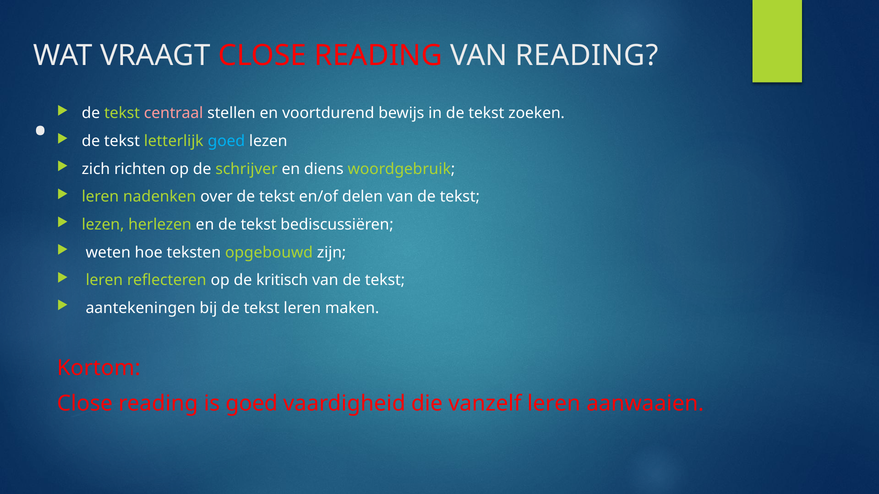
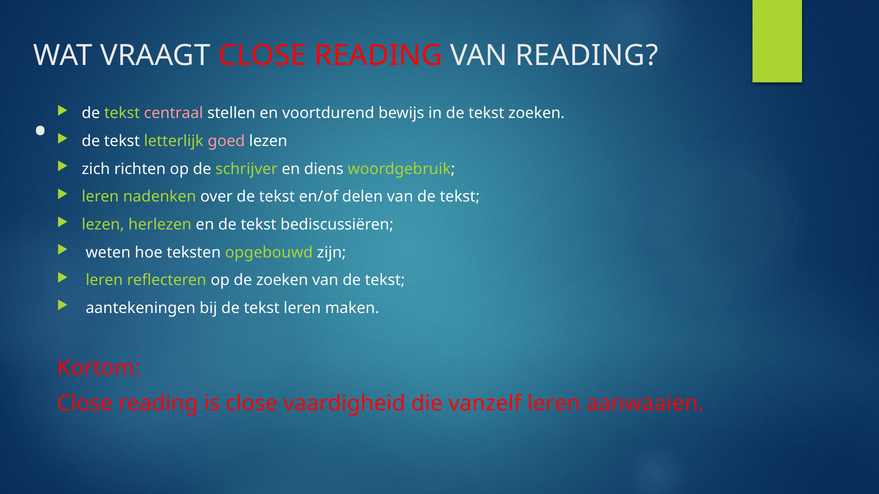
goed at (226, 141) colour: light blue -> pink
de kritisch: kritisch -> zoeken
is goed: goed -> close
